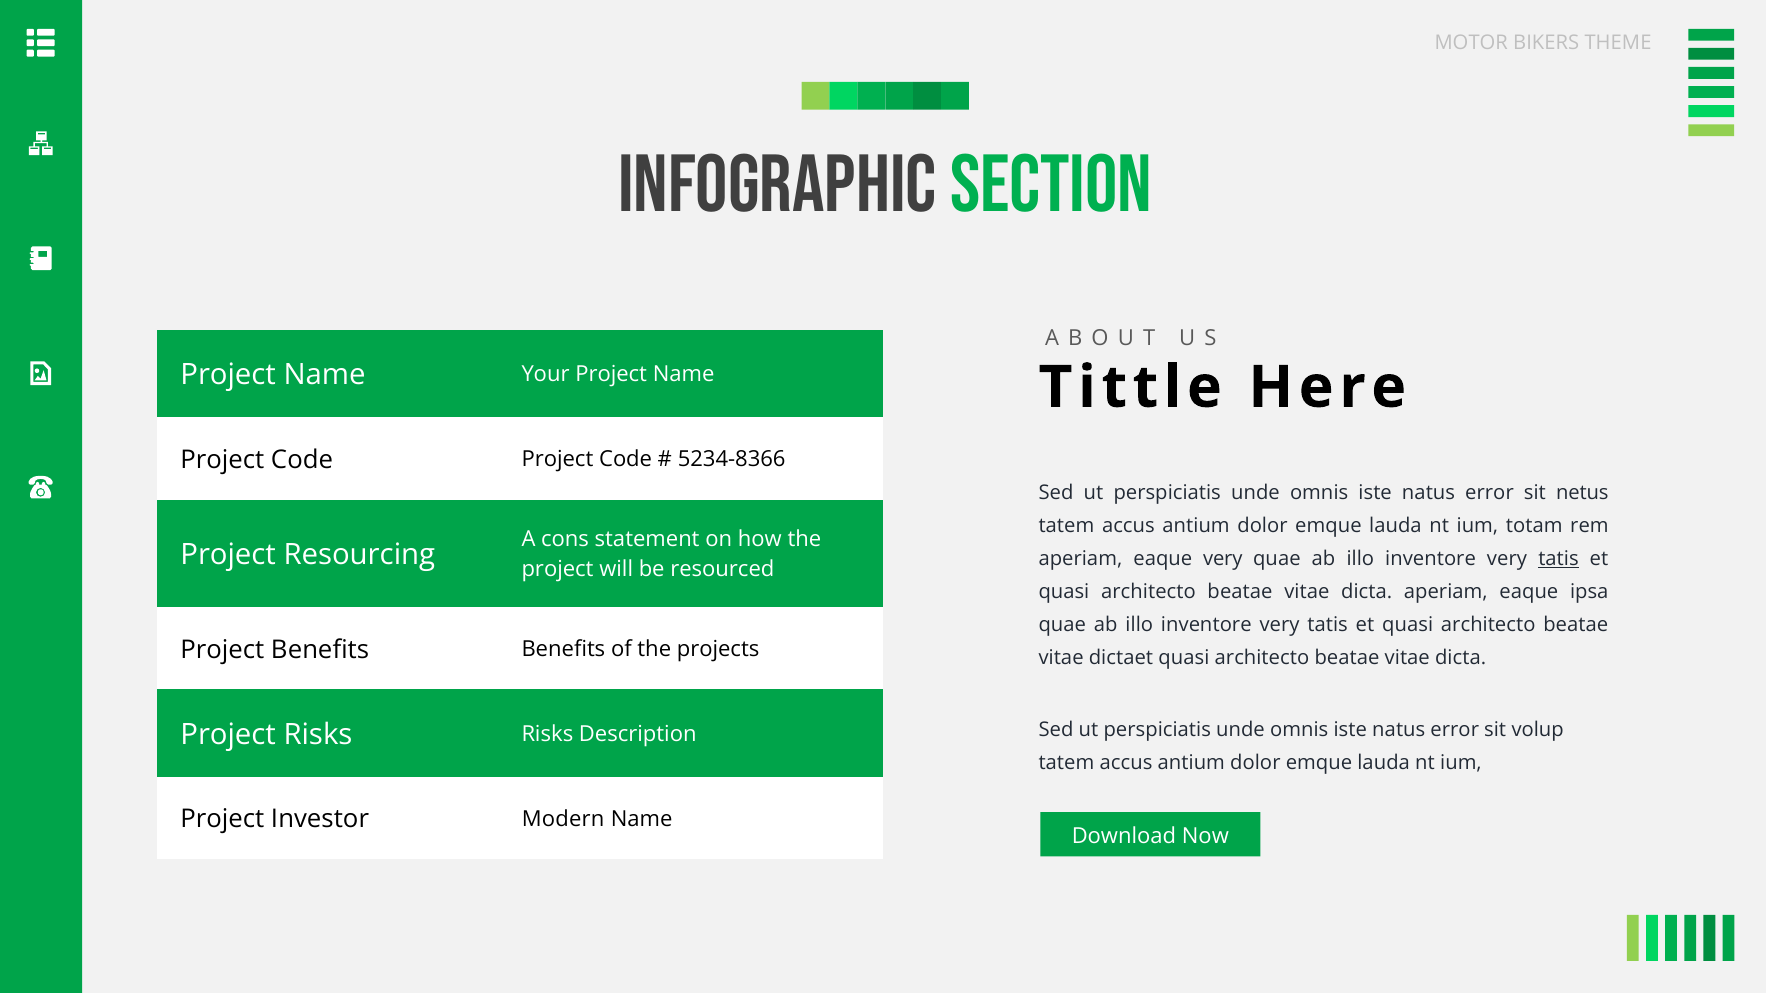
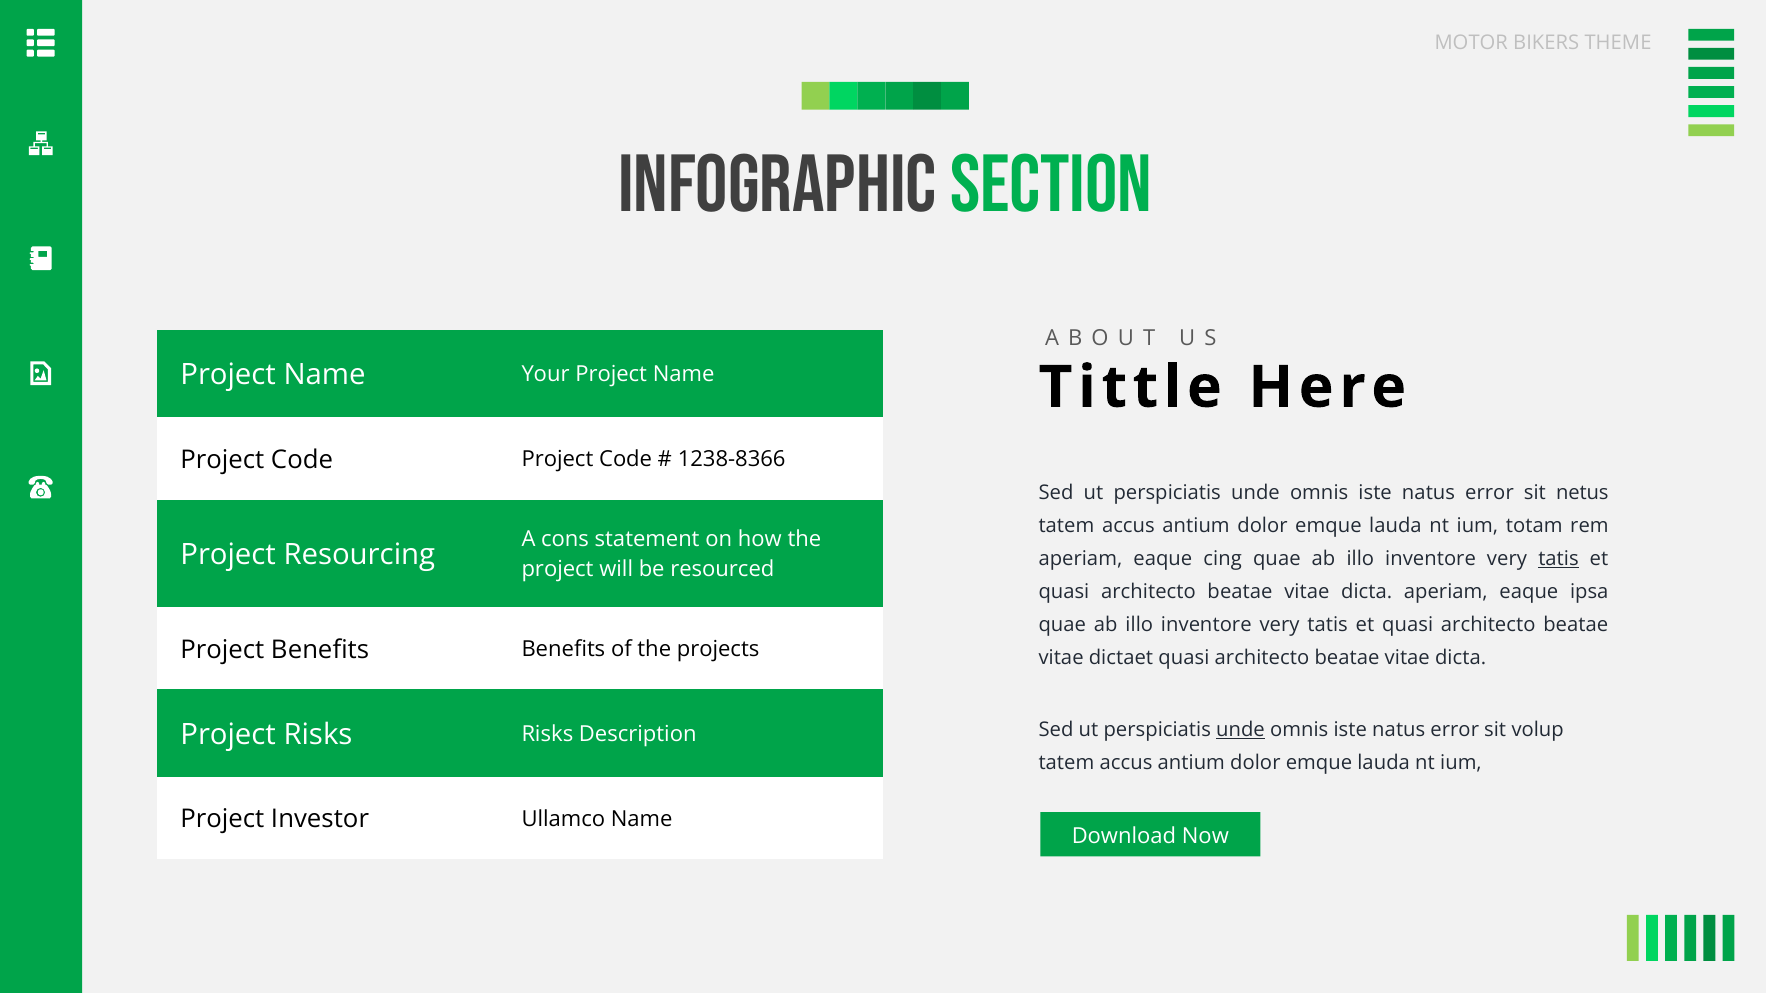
5234-8366: 5234-8366 -> 1238-8366
eaque very: very -> cing
unde at (1241, 730) underline: none -> present
Modern: Modern -> Ullamco
